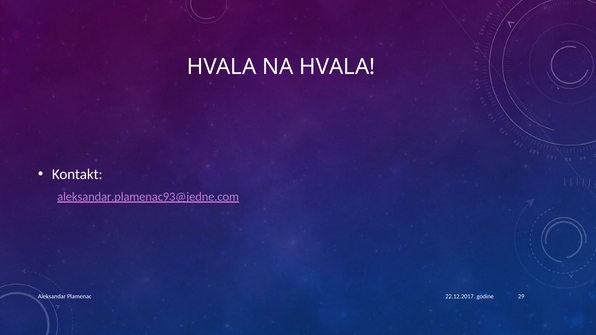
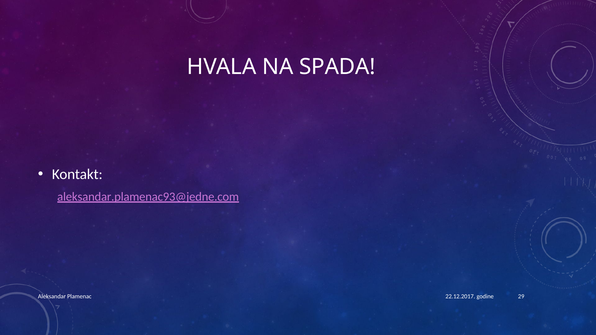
NA HVALA: HVALA -> SPADA
